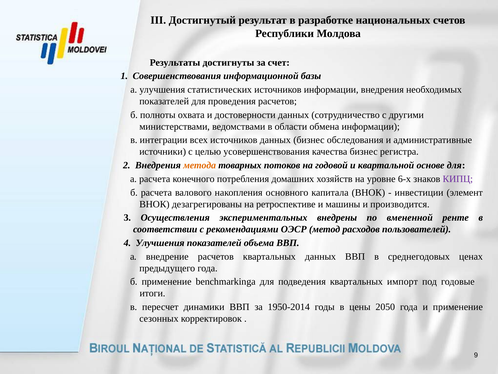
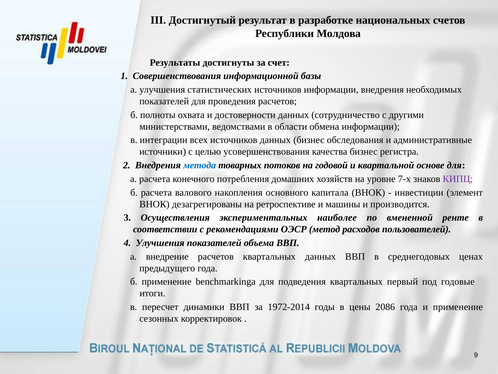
метода colour: orange -> blue
6-х: 6-х -> 7-х
внедрены: внедрены -> наиболее
импорт: импорт -> первый
1950-2014: 1950-2014 -> 1972-2014
2050: 2050 -> 2086
